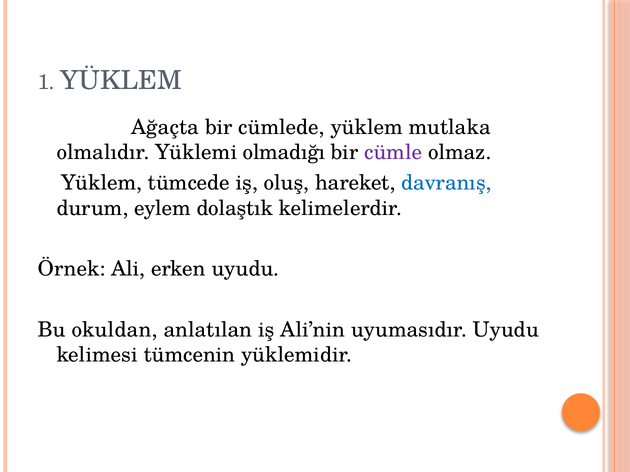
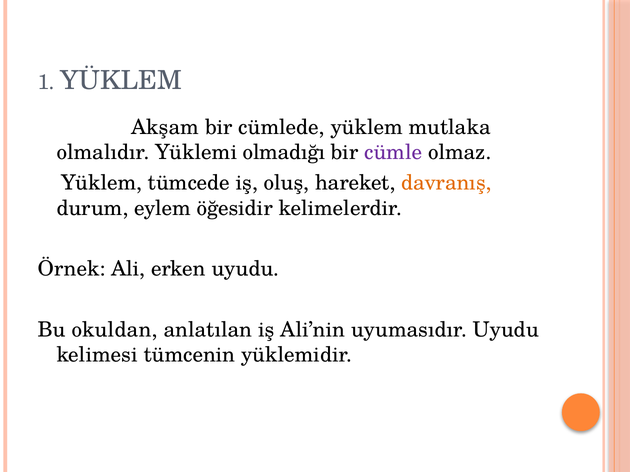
Ağaçta: Ağaçta -> Akşam
davranış colour: blue -> orange
dolaştık: dolaştık -> öğesidir
